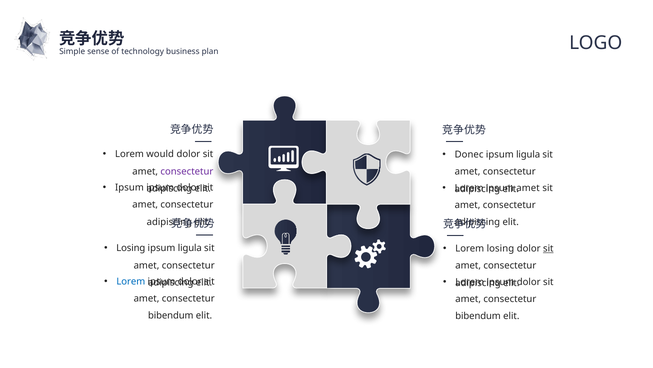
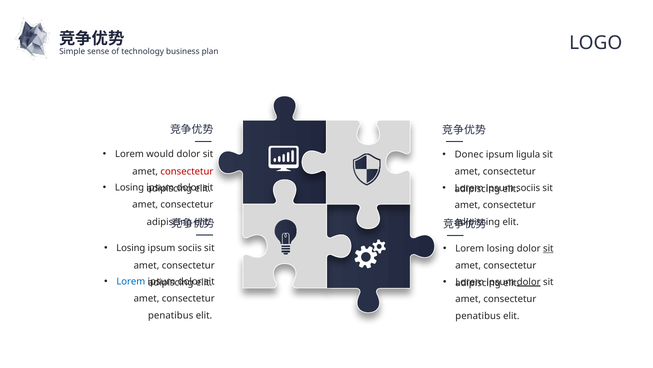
consectetur at (187, 171) colour: purple -> red
Ipsum at (129, 187): Ipsum -> Losing
amet at (528, 188): amet -> sociis
ligula at (190, 248): ligula -> sociis
dolor at (529, 281) underline: none -> present
bibendum at (171, 315): bibendum -> penatibus
bibendum at (478, 316): bibendum -> penatibus
